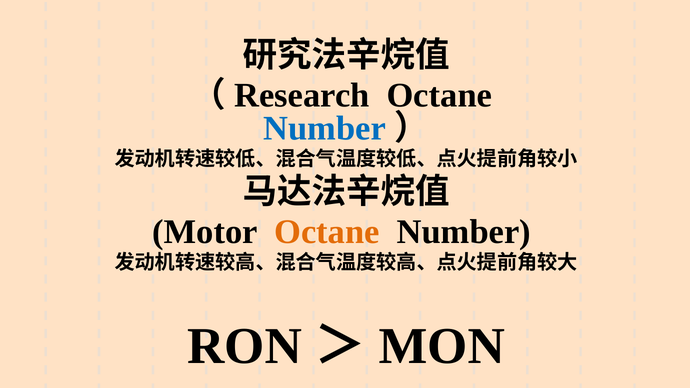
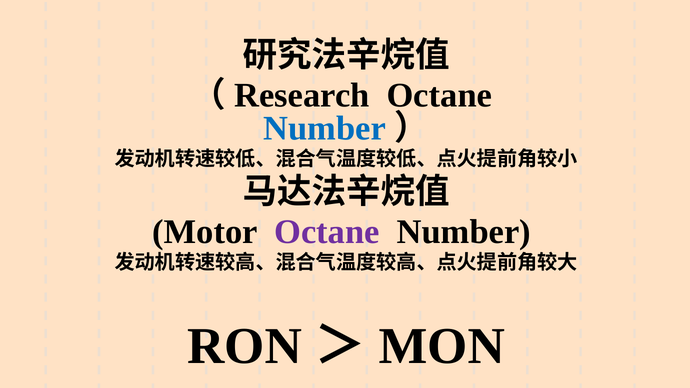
Octane at (327, 232) colour: orange -> purple
